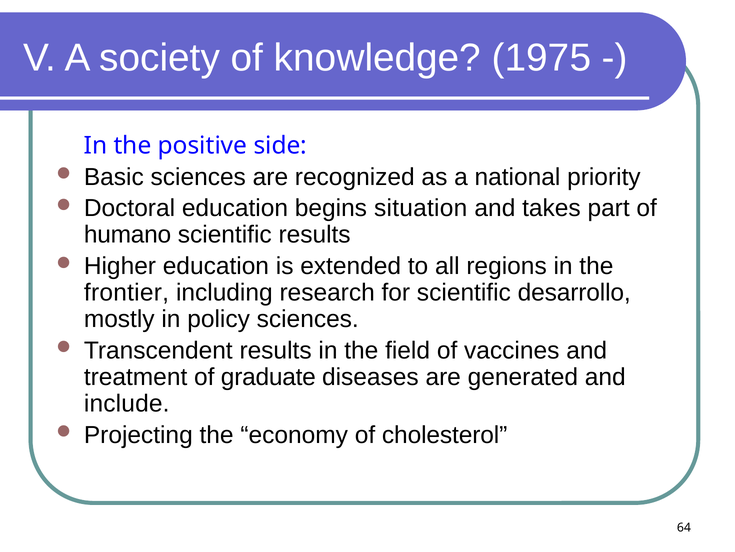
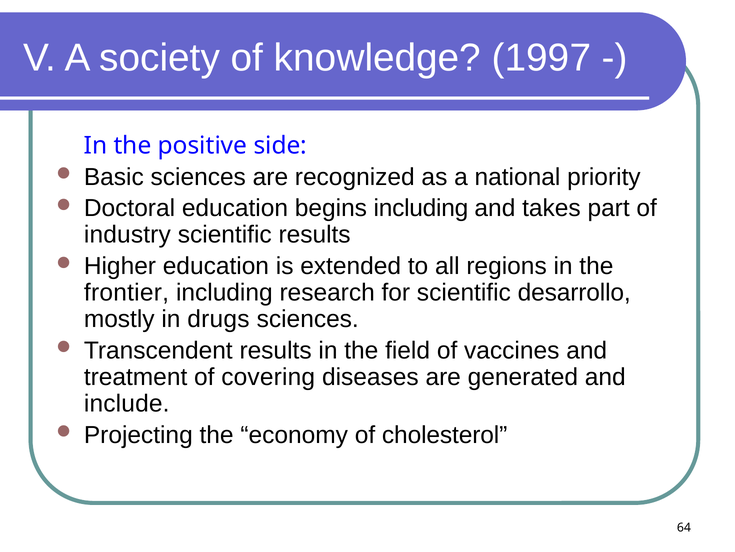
1975: 1975 -> 1997
begins situation: situation -> including
humano: humano -> industry
policy: policy -> drugs
graduate: graduate -> covering
